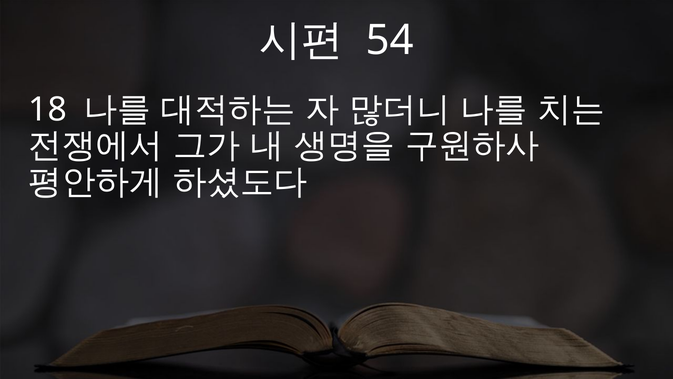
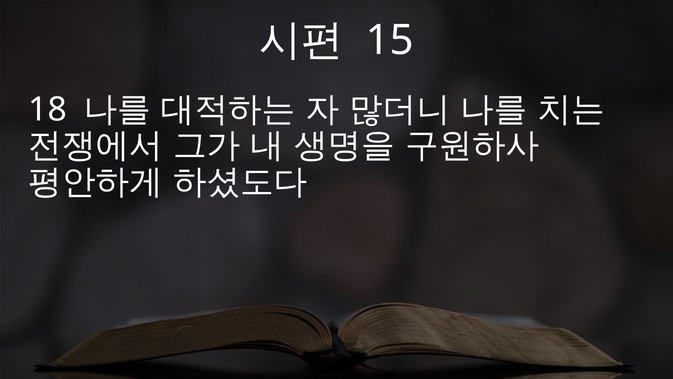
54: 54 -> 15
